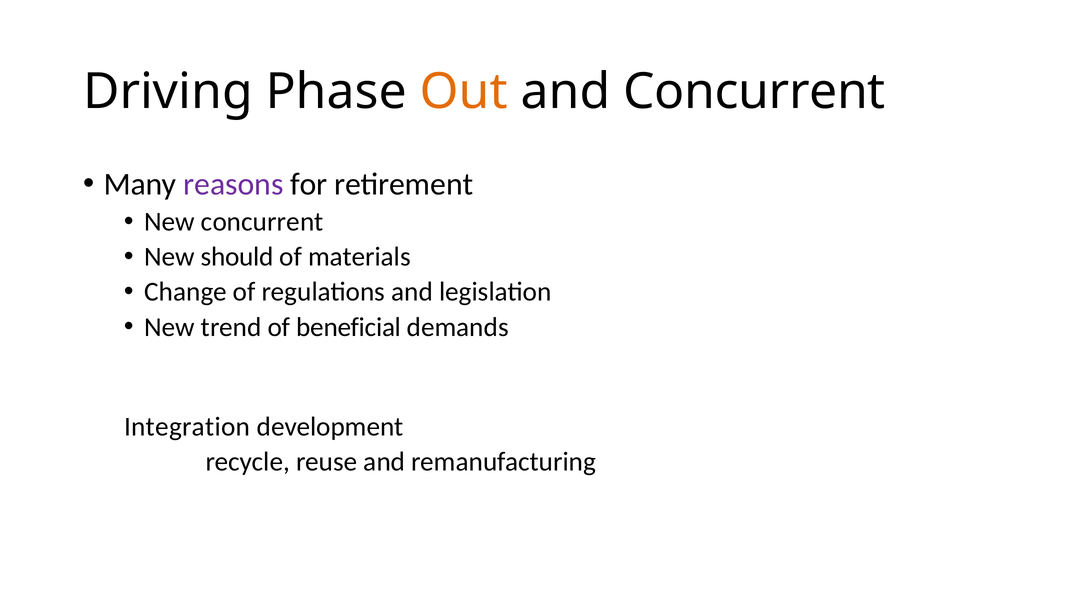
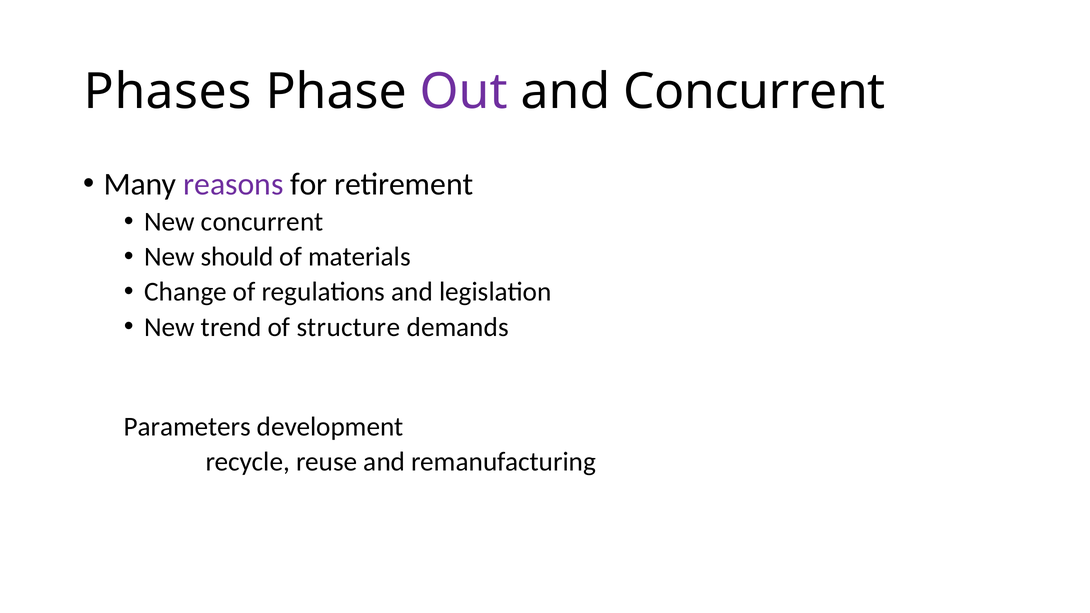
Driving: Driving -> Phases
Out colour: orange -> purple
beneficial: beneficial -> structure
Integration: Integration -> Parameters
